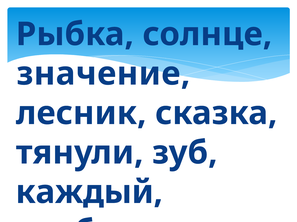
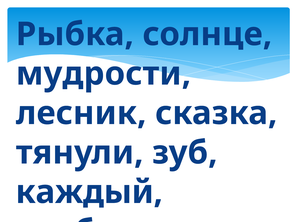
значение: значение -> мудрости
